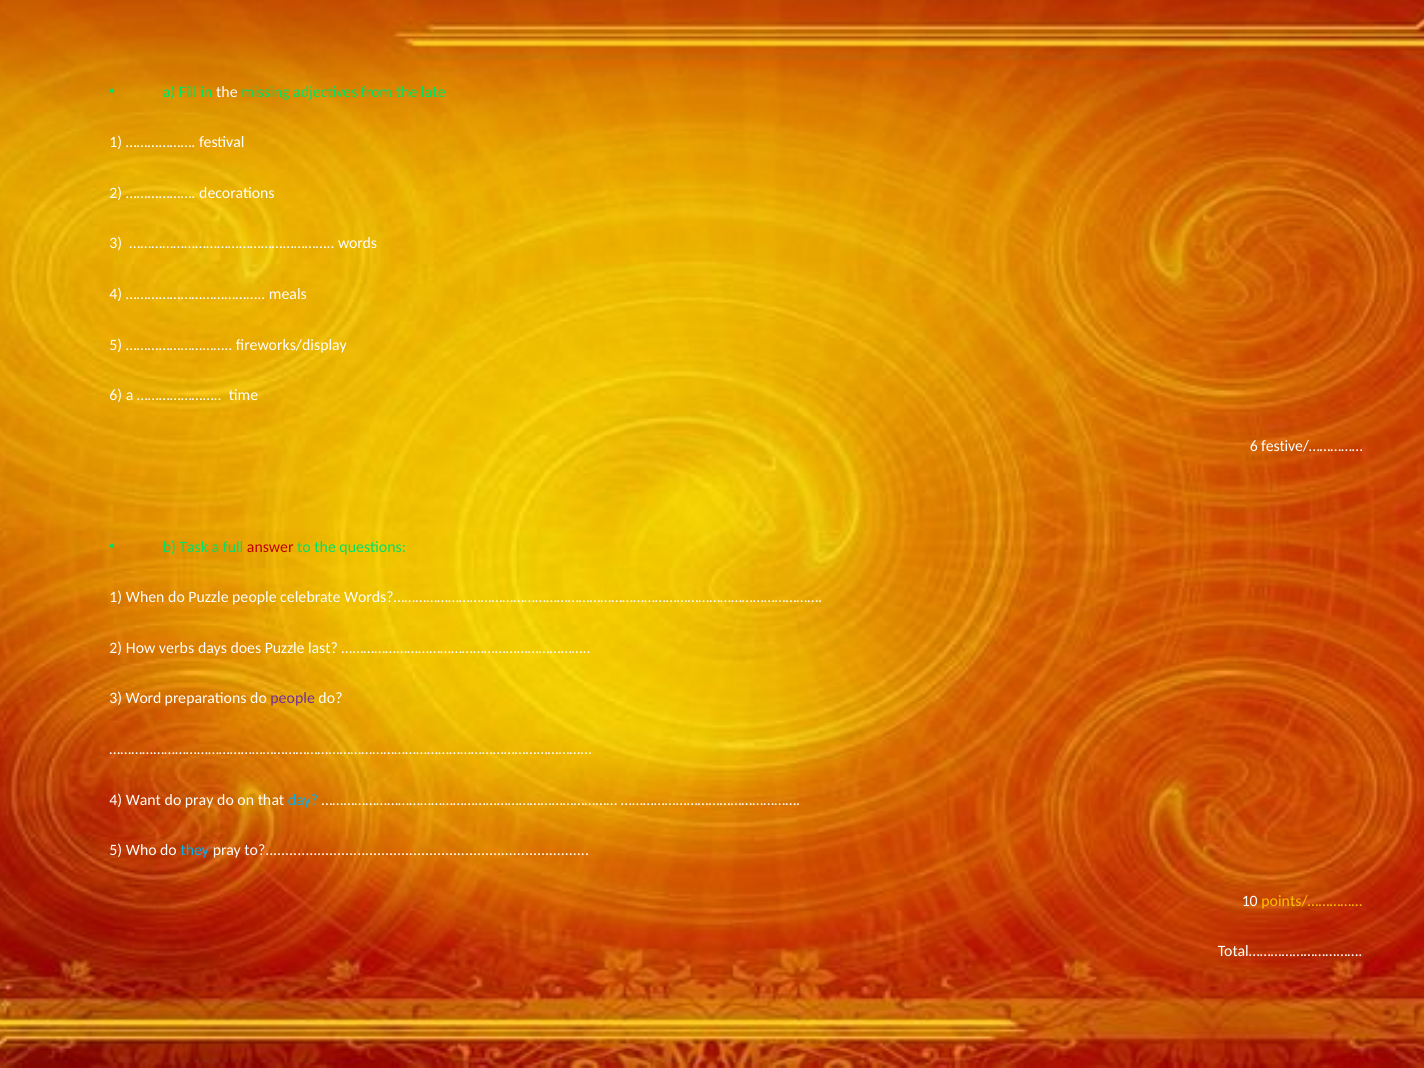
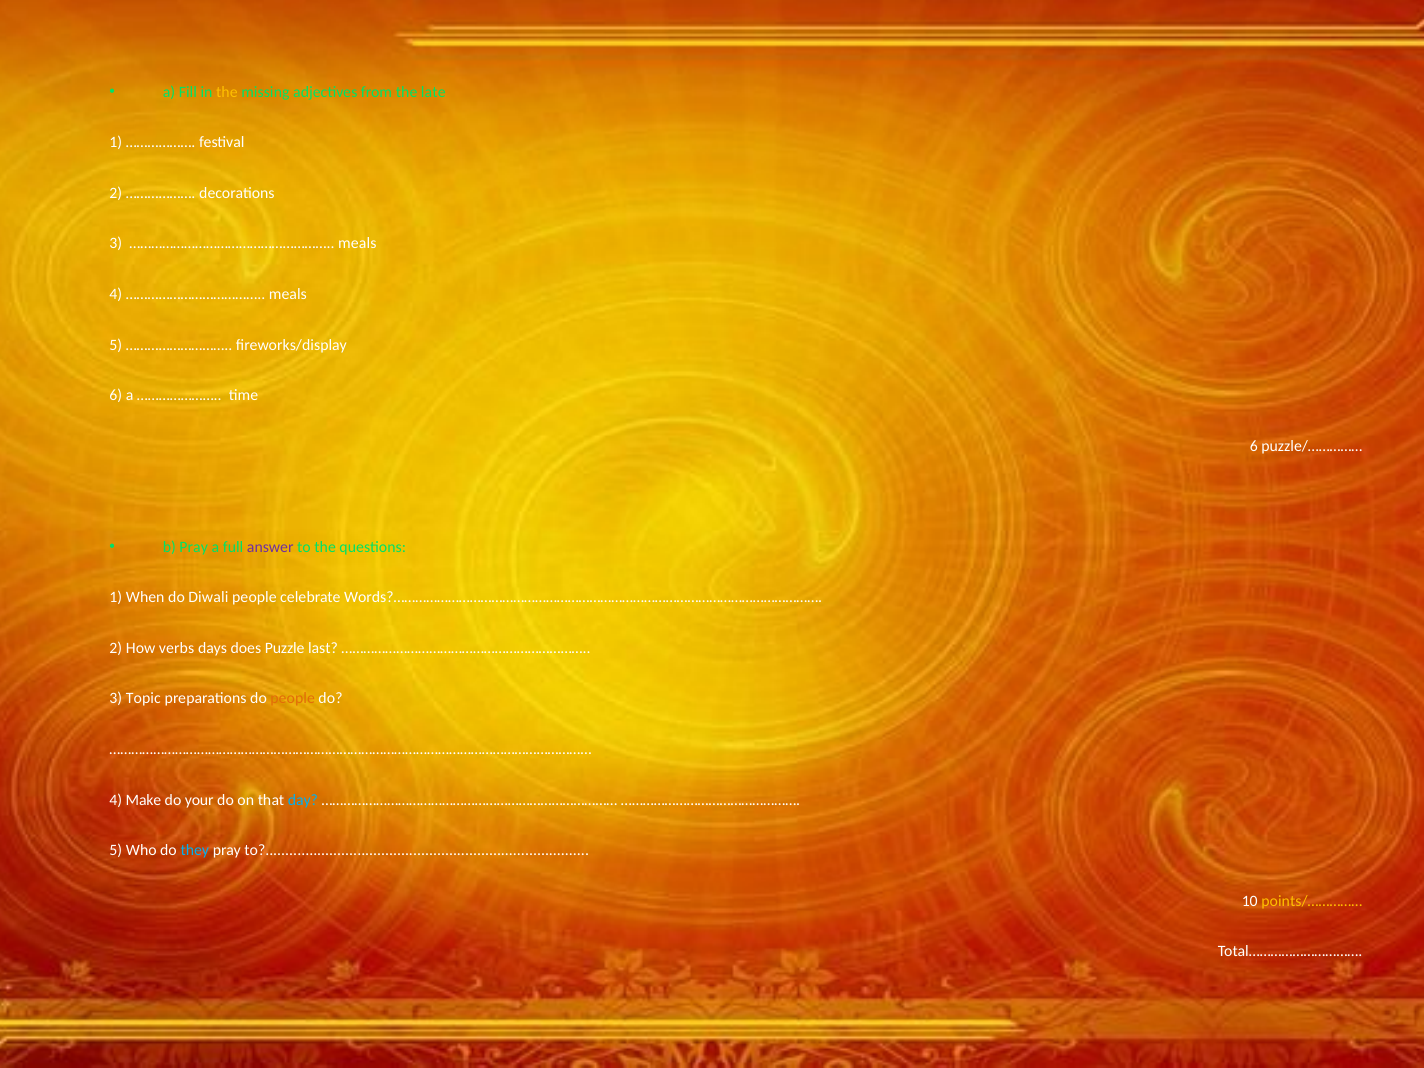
the at (227, 92) colour: white -> yellow
words at (358, 244): words -> meals
festive/……………: festive/…………… -> puzzle/……………
b Task: Task -> Pray
answer colour: red -> purple
do Puzzle: Puzzle -> Diwali
Word: Word -> Topic
people at (293, 699) colour: purple -> orange
Want: Want -> Make
do pray: pray -> your
